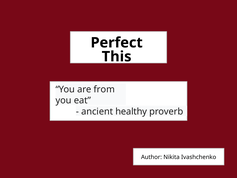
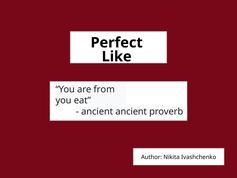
This: This -> Like
ancient healthy: healthy -> ancient
